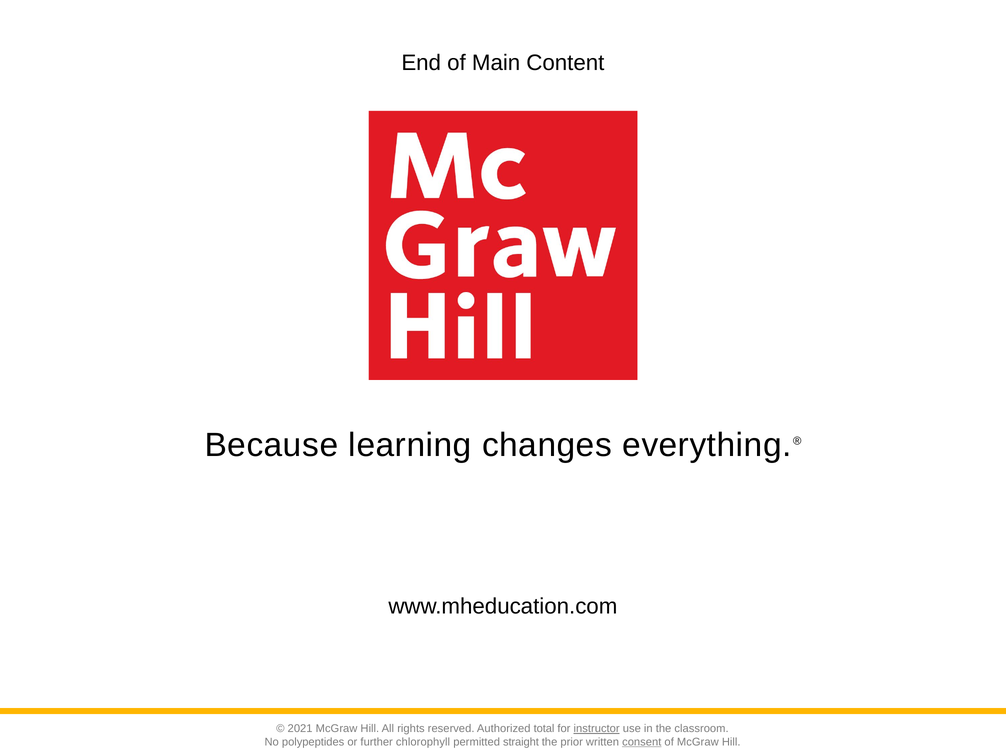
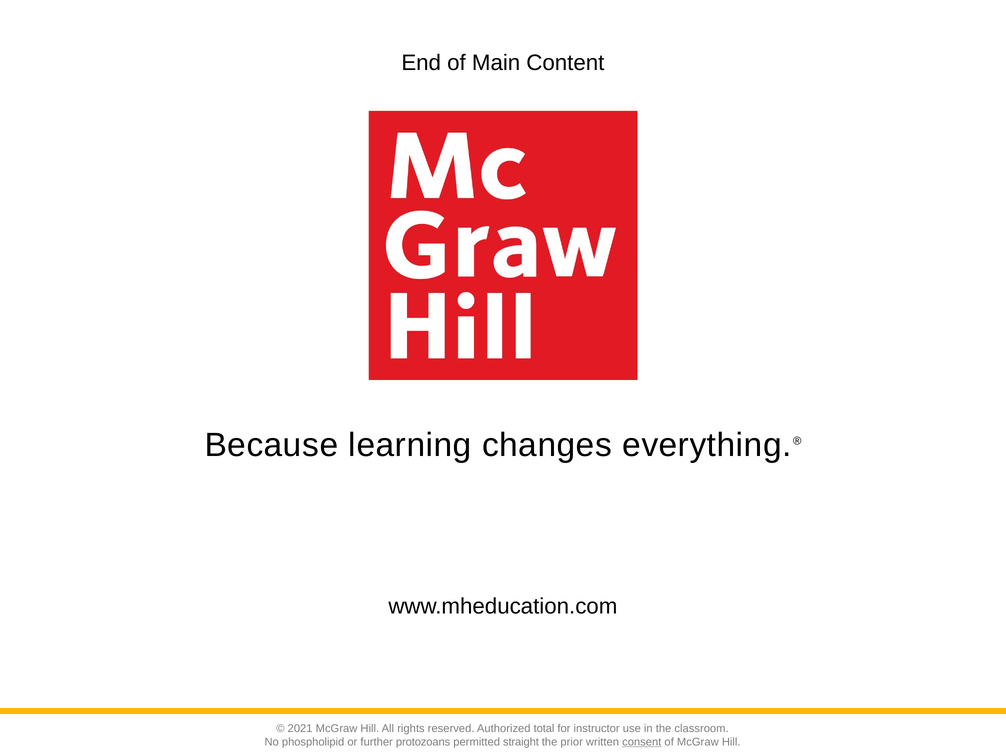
instructor underline: present -> none
polypeptides: polypeptides -> phospholipid
chlorophyll: chlorophyll -> protozoans
